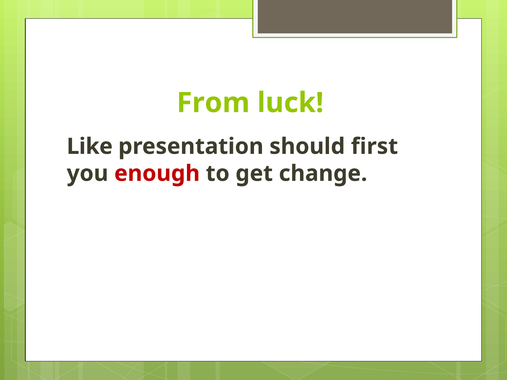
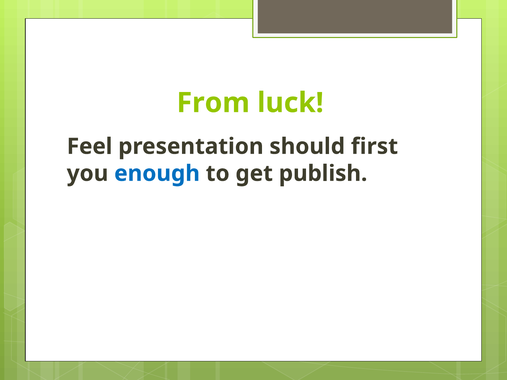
Like: Like -> Feel
enough colour: red -> blue
change: change -> publish
